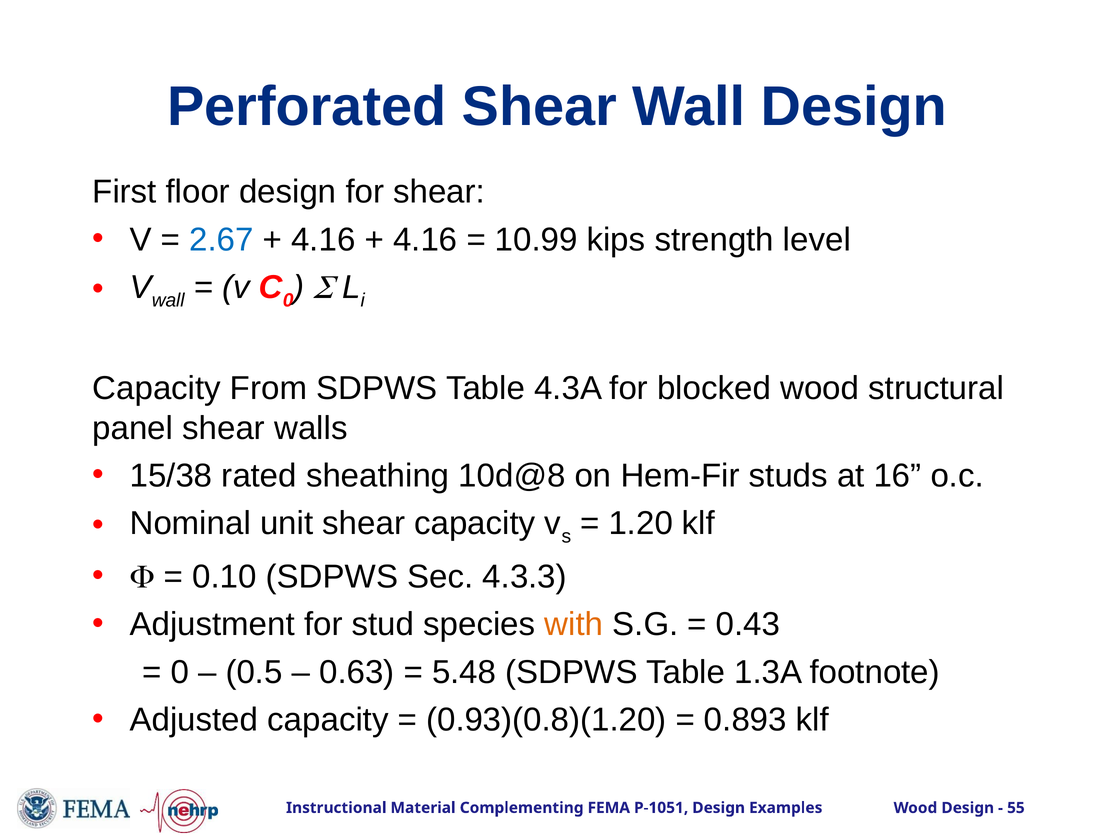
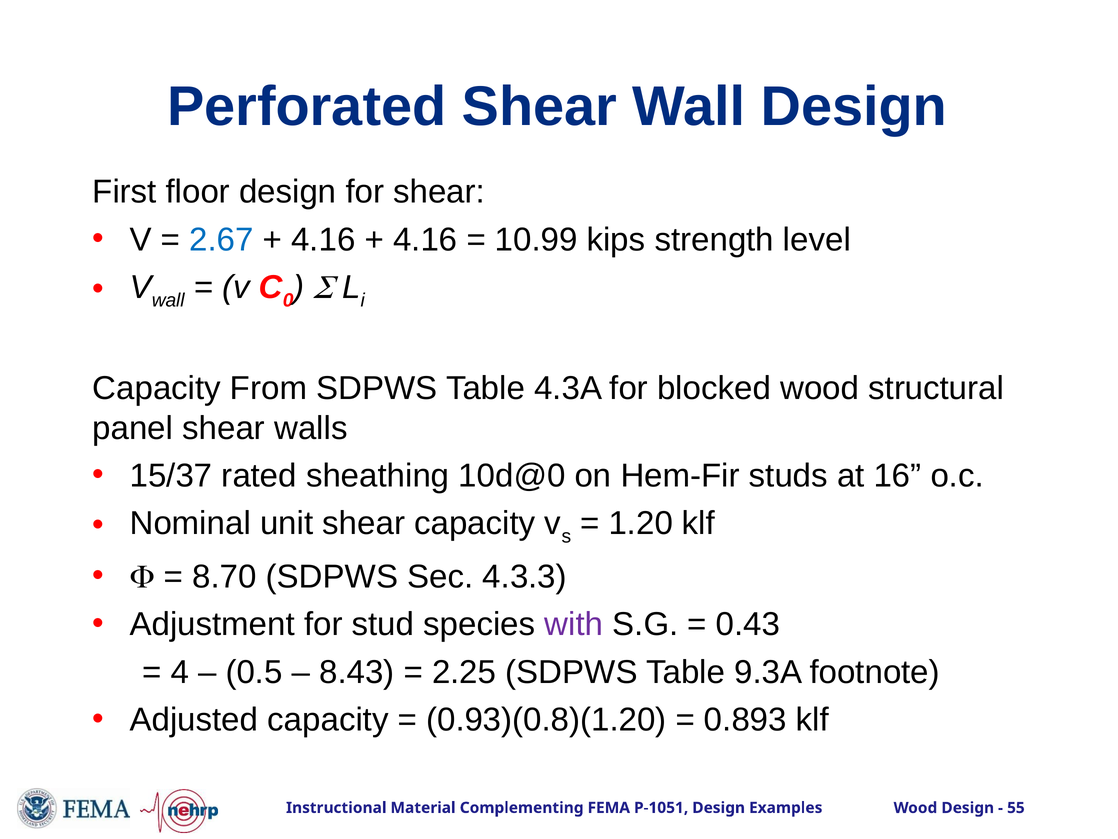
15/38: 15/38 -> 15/37
10d@8: 10d@8 -> 10d@0
0.10: 0.10 -> 8.70
with colour: orange -> purple
0 at (180, 672): 0 -> 4
0.63: 0.63 -> 8.43
5.48: 5.48 -> 2.25
1.3A: 1.3A -> 9.3A
